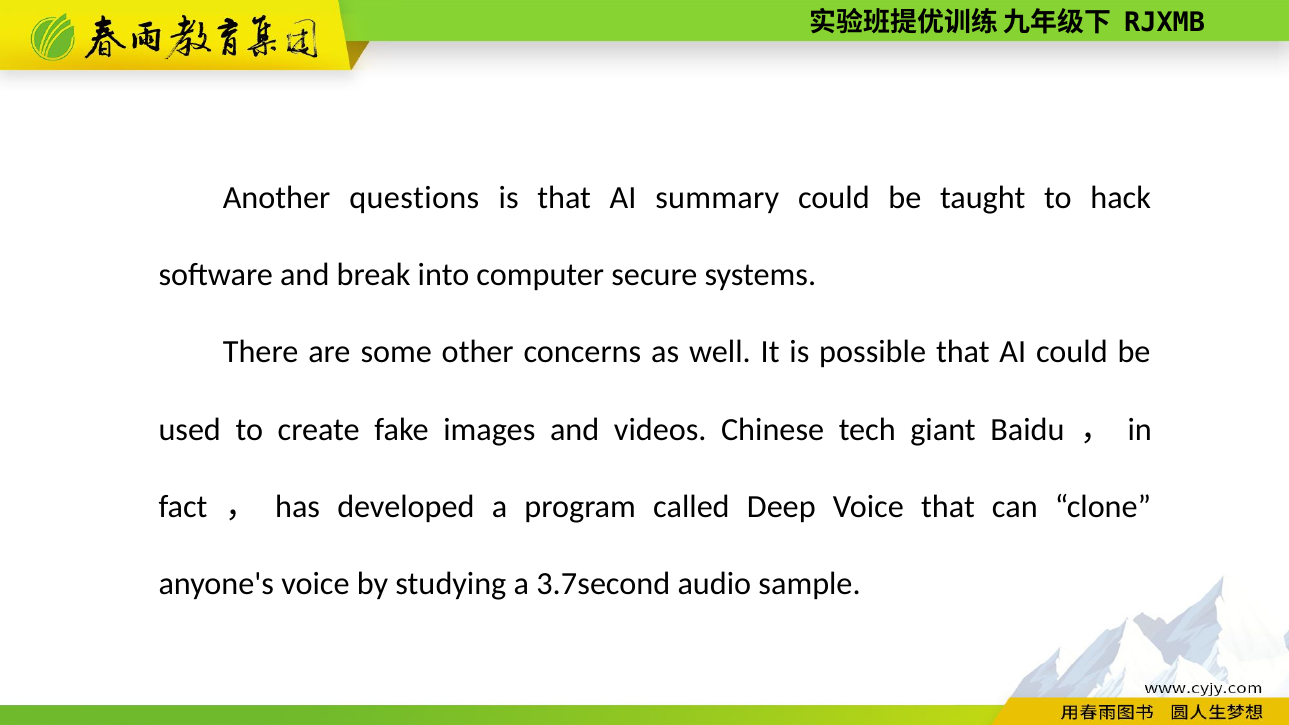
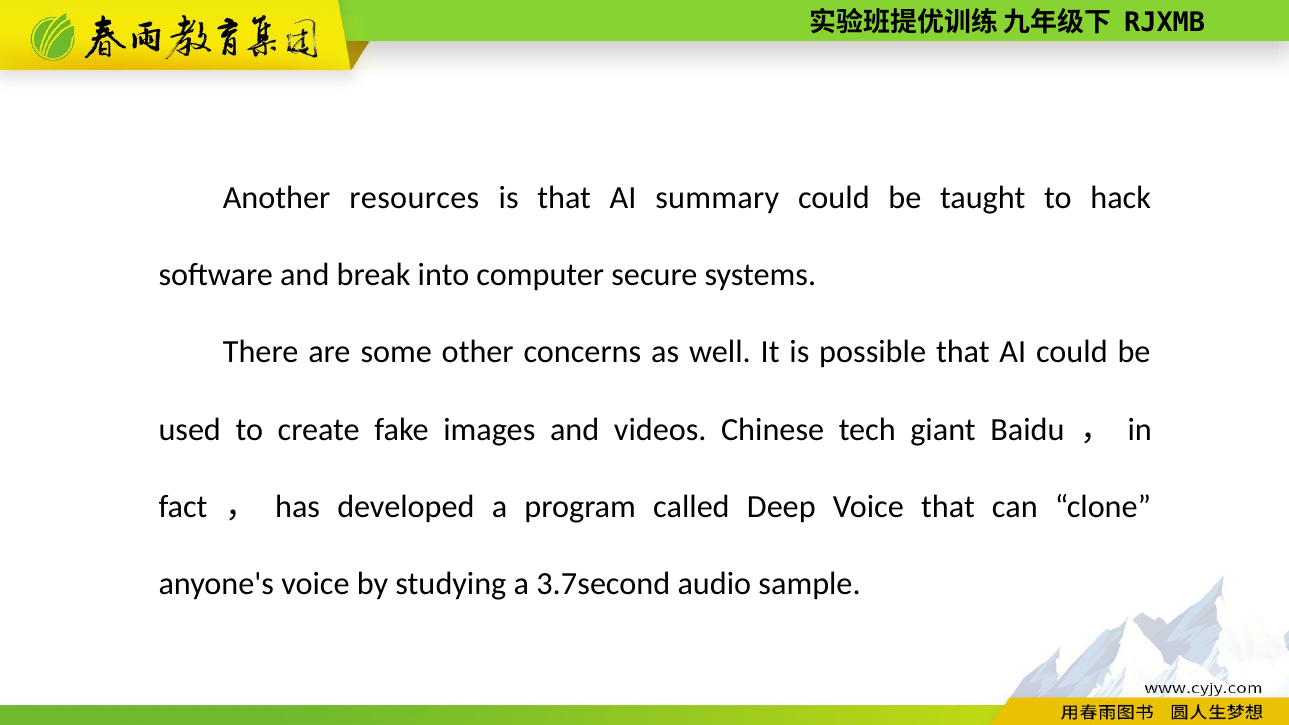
questions: questions -> resources
